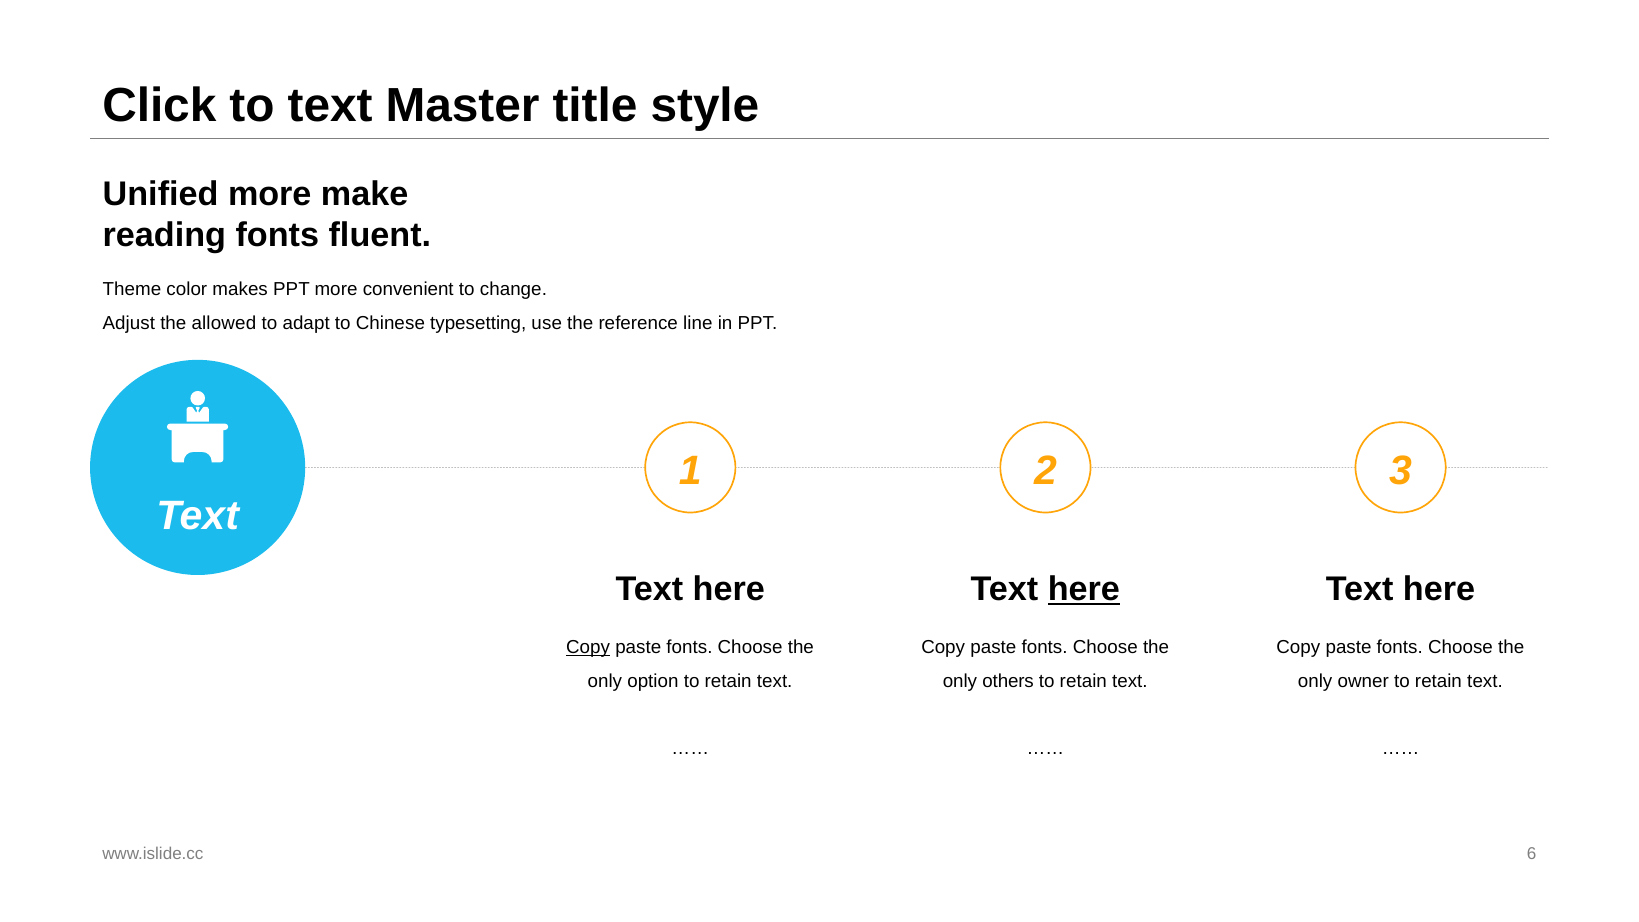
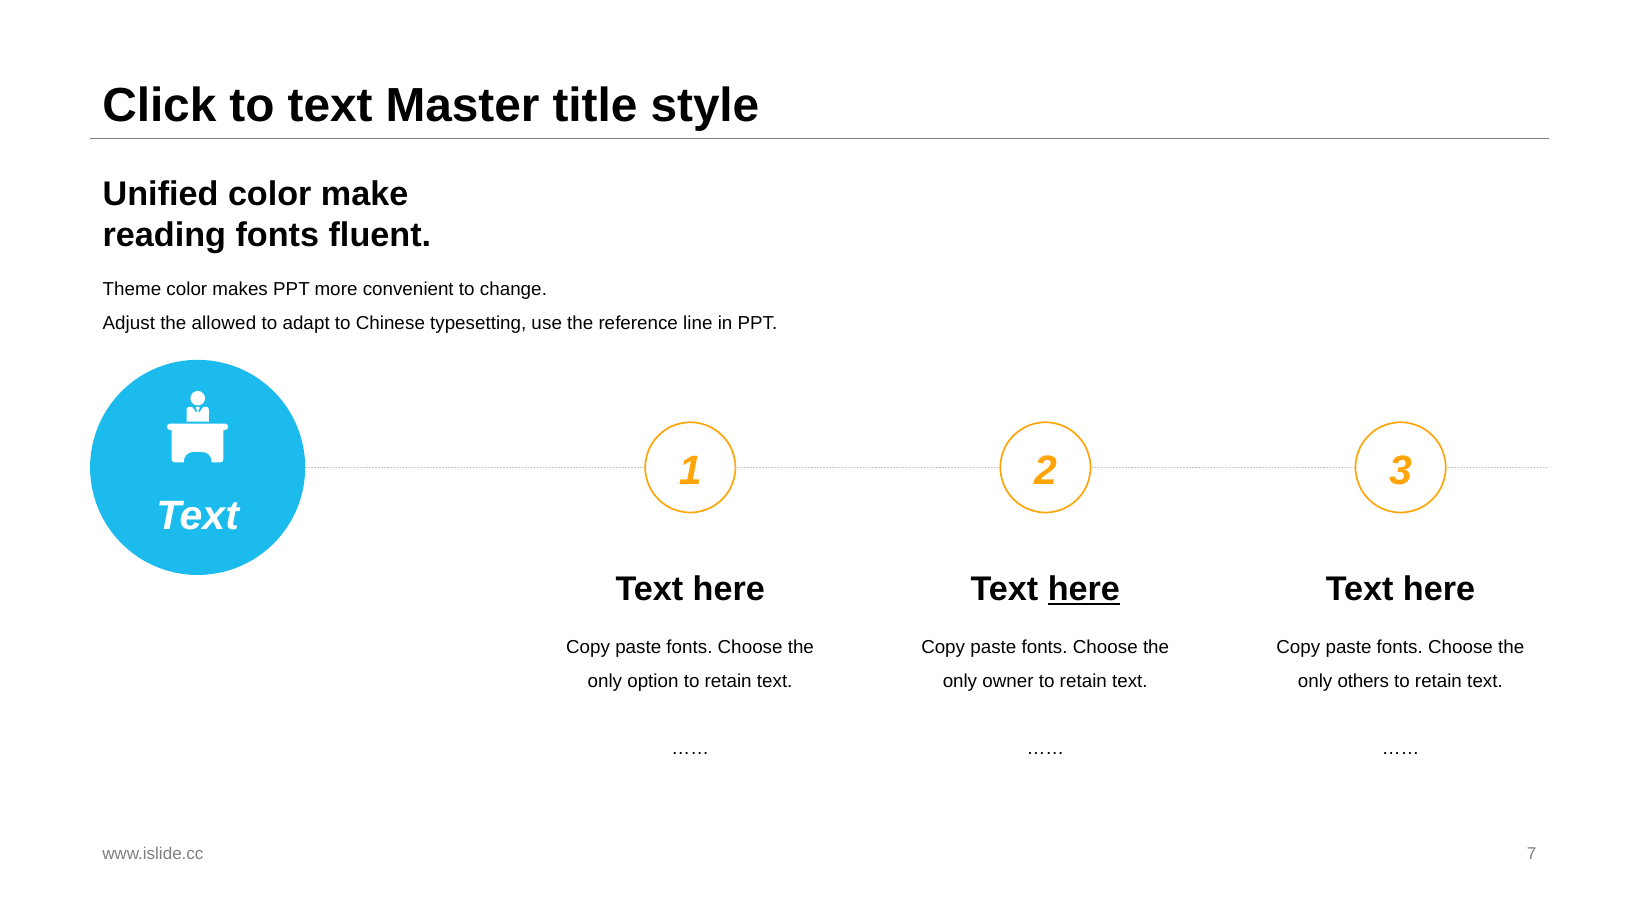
Unified more: more -> color
Copy at (588, 647) underline: present -> none
others: others -> owner
owner: owner -> others
6: 6 -> 7
